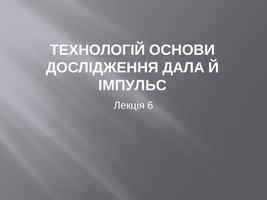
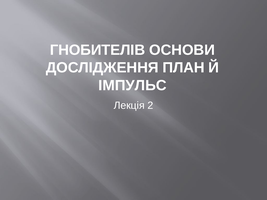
ТЕХНОЛОГІЙ: ТЕХНОЛОГІЙ -> ГНОБИТЕЛІВ
ДАЛА: ДАЛА -> ПЛАН
6: 6 -> 2
